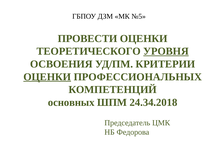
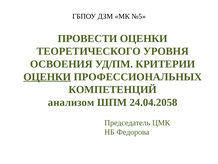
УРОВНЯ underline: present -> none
основных: основных -> анализом
24.34.2018: 24.34.2018 -> 24.04.2058
